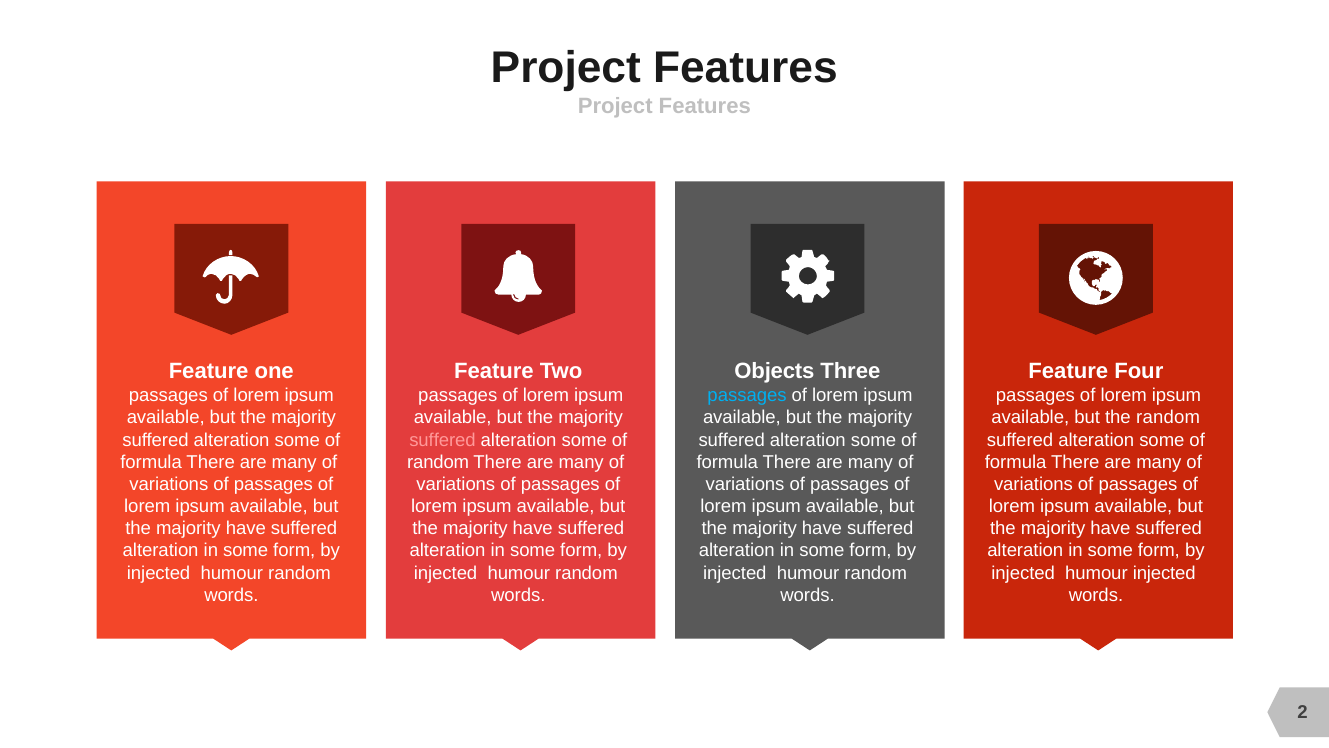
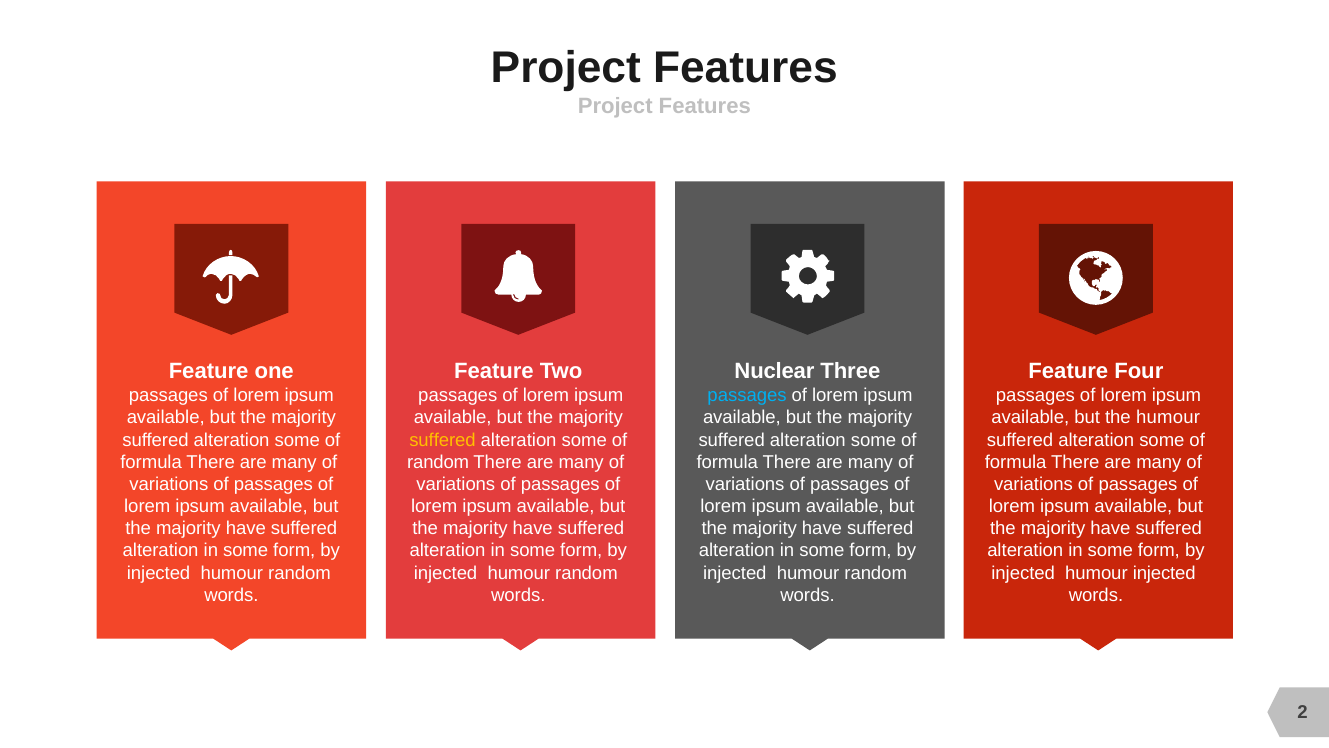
Objects: Objects -> Nuclear
the random: random -> humour
suffered at (443, 440) colour: pink -> yellow
